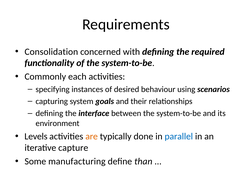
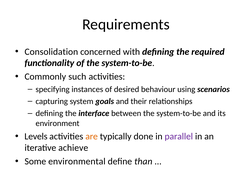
each: each -> such
parallel colour: blue -> purple
capture: capture -> achieve
manufacturing: manufacturing -> environmental
